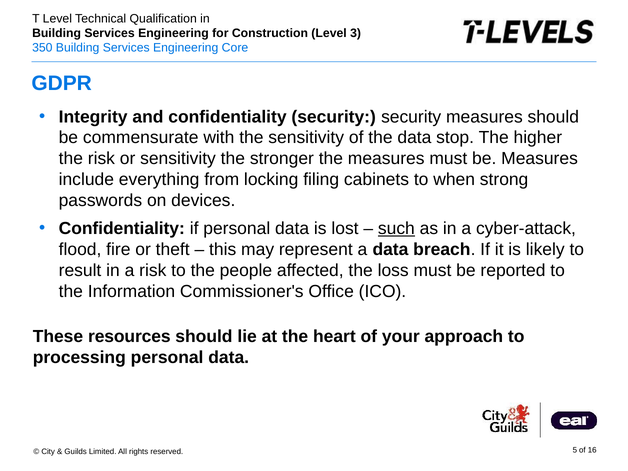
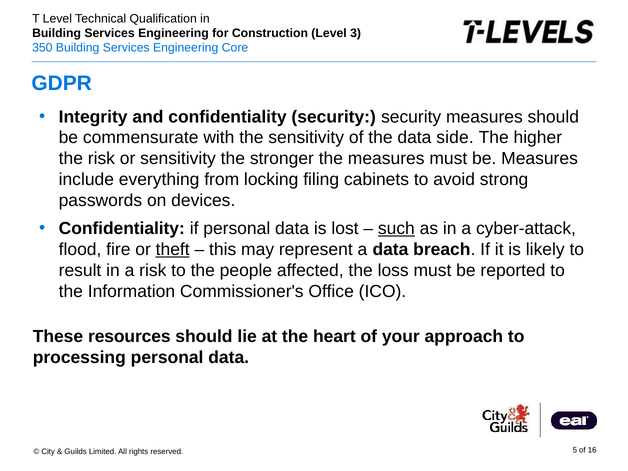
stop: stop -> side
when: when -> avoid
theft underline: none -> present
